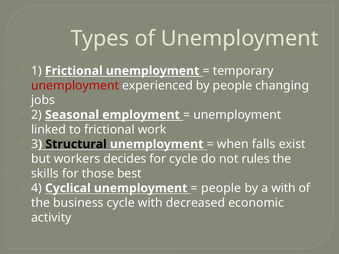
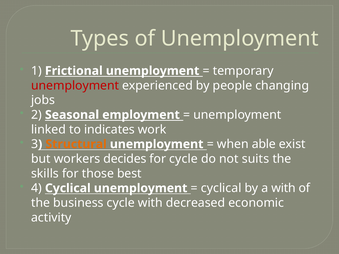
to frictional: frictional -> indicates
Structural colour: black -> orange
falls: falls -> able
rules: rules -> suits
people at (221, 188): people -> cyclical
